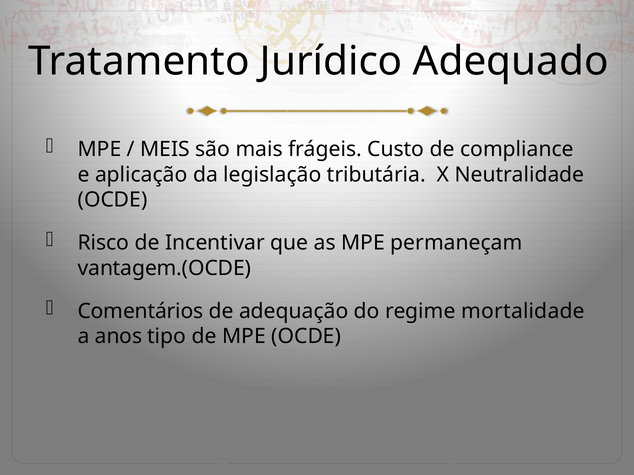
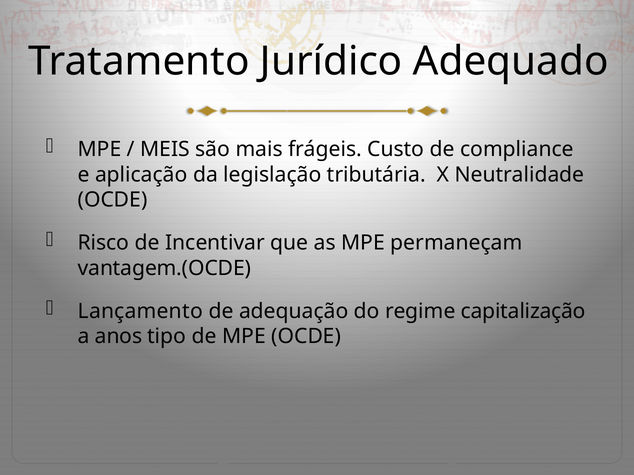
Comentários: Comentários -> Lançamento
mortalidade: mortalidade -> capitalização
